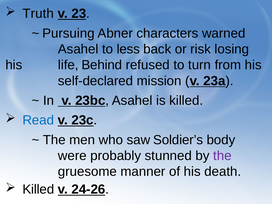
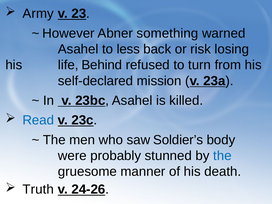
Truth: Truth -> Army
Pursuing: Pursuing -> However
characters: characters -> something
the at (222, 156) colour: purple -> blue
Killed at (38, 189): Killed -> Truth
